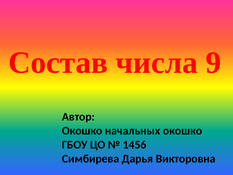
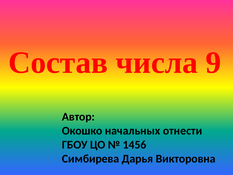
начальных окошко: окошко -> отнести
